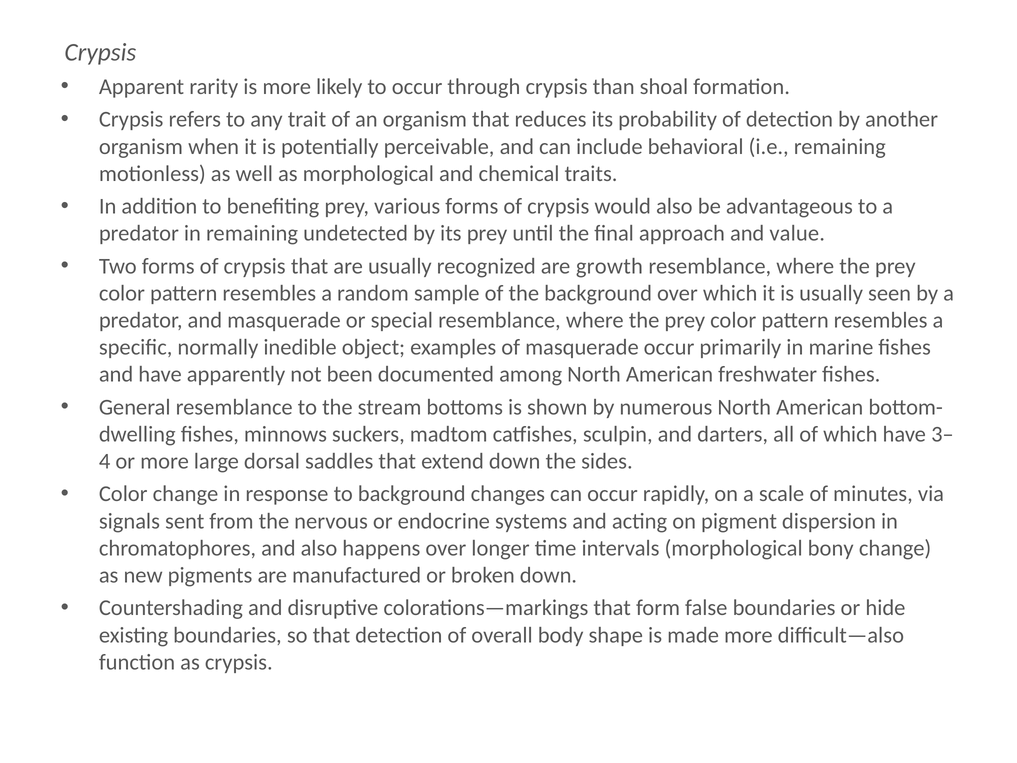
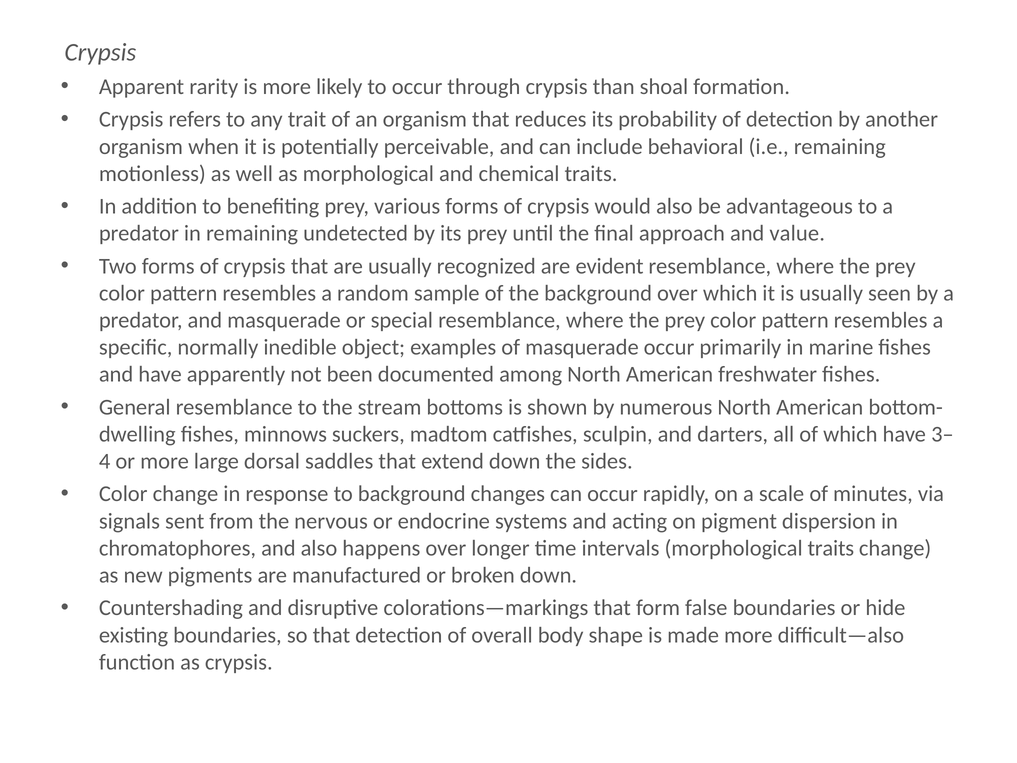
growth: growth -> evident
morphological bony: bony -> traits
